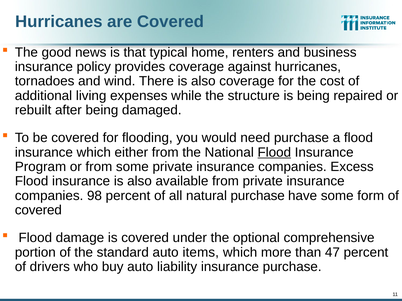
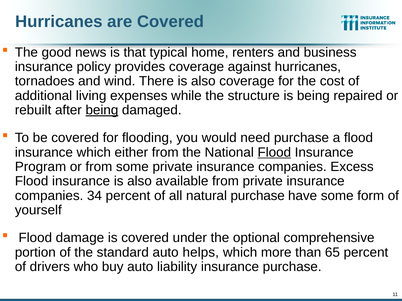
being at (102, 110) underline: none -> present
98: 98 -> 34
covered at (38, 210): covered -> yourself
items: items -> helps
47: 47 -> 65
